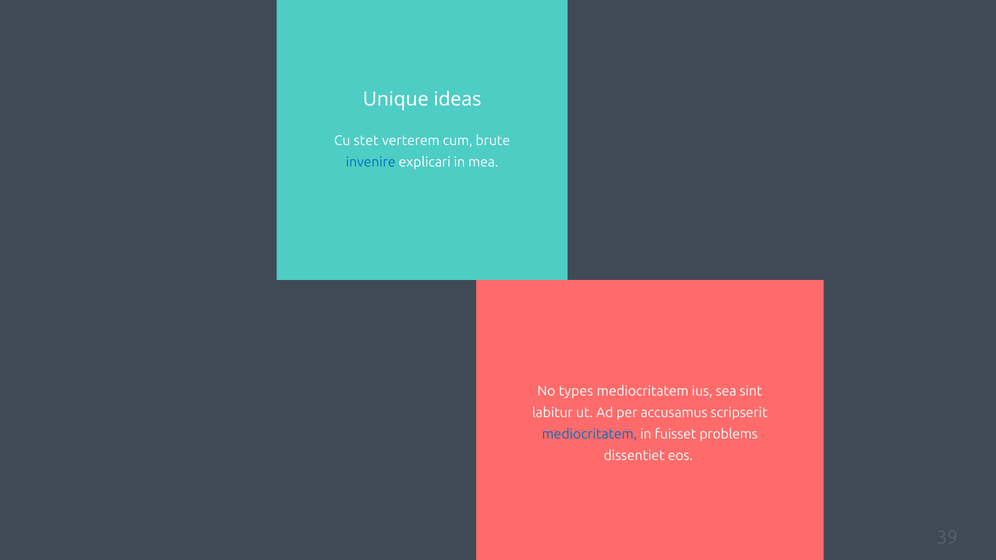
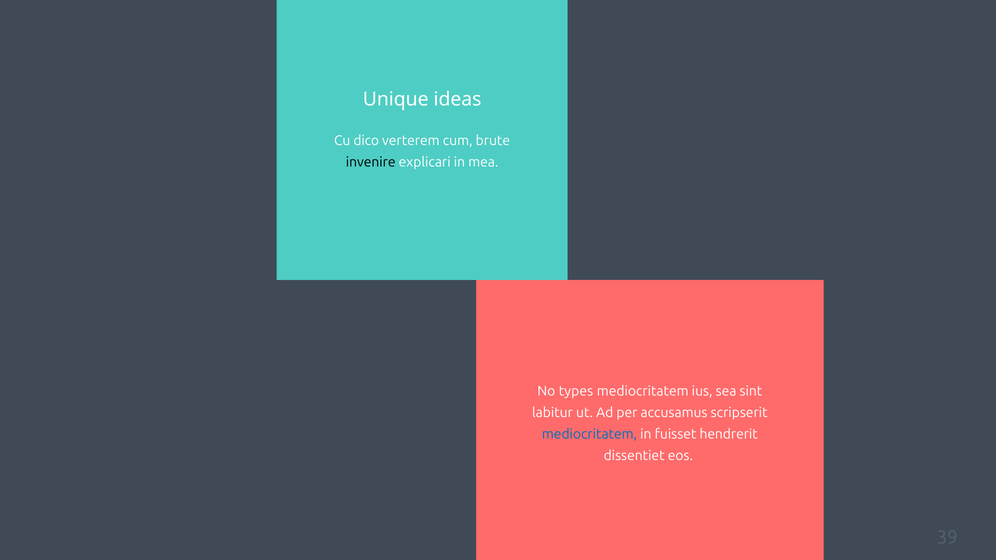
stet: stet -> dico
invenire colour: blue -> black
problems: problems -> hendrerit
